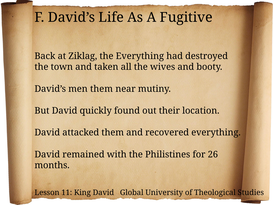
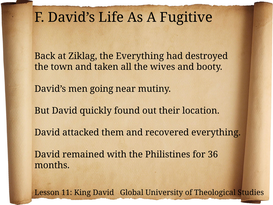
men them: them -> going
26: 26 -> 36
